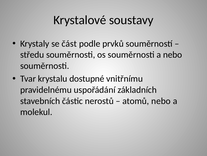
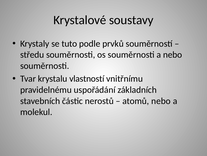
část: část -> tuto
dostupné: dostupné -> vlastností
